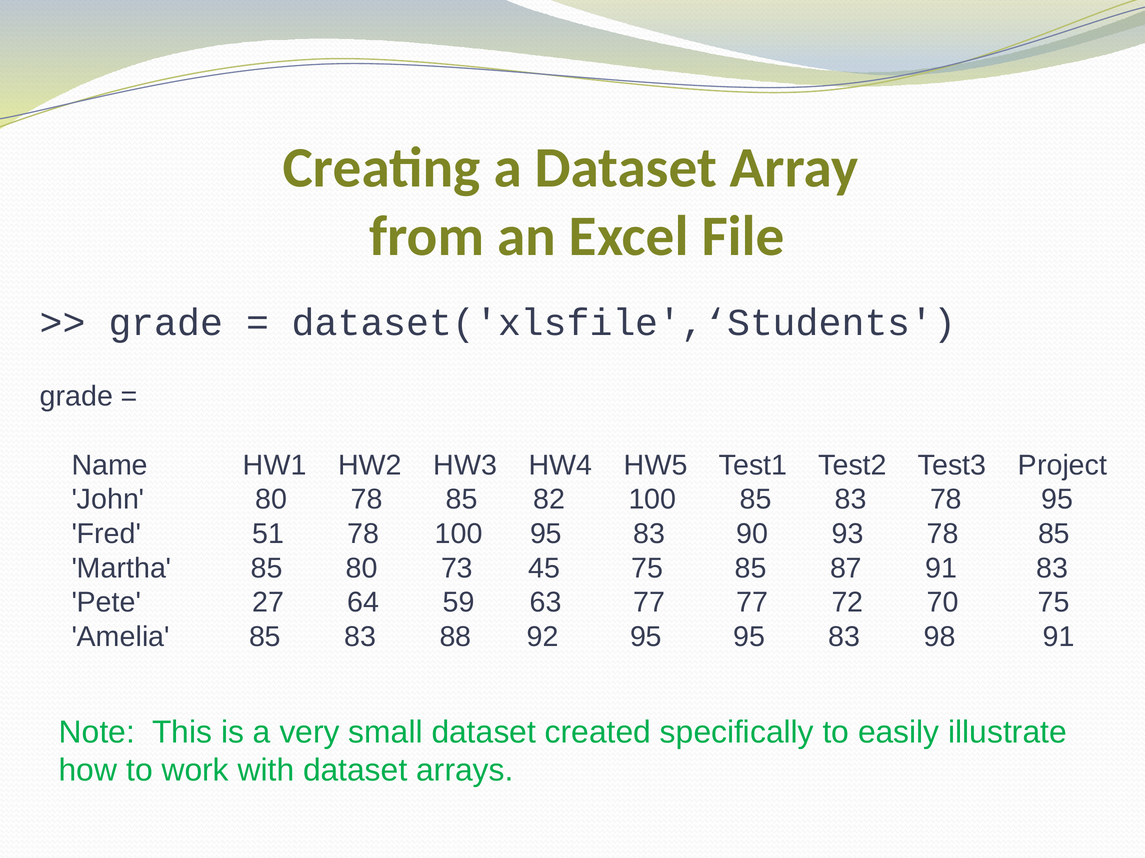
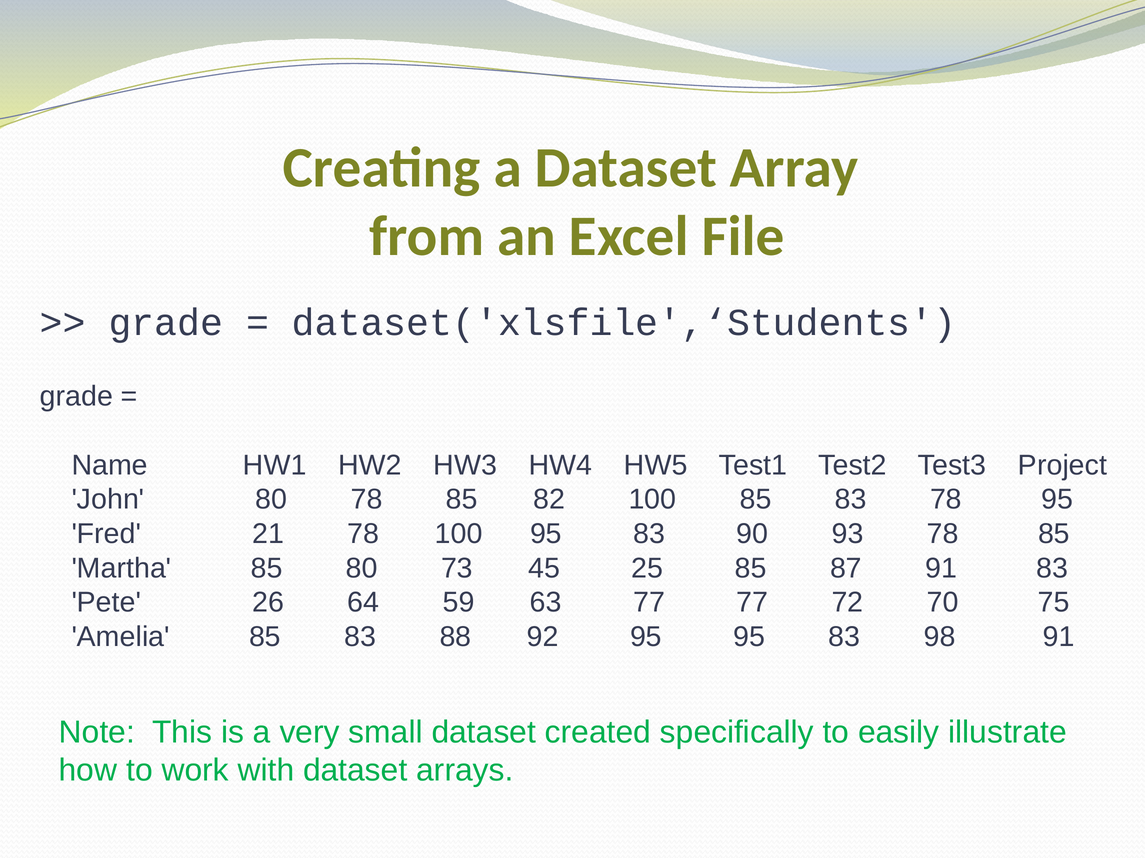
51: 51 -> 21
45 75: 75 -> 25
27: 27 -> 26
